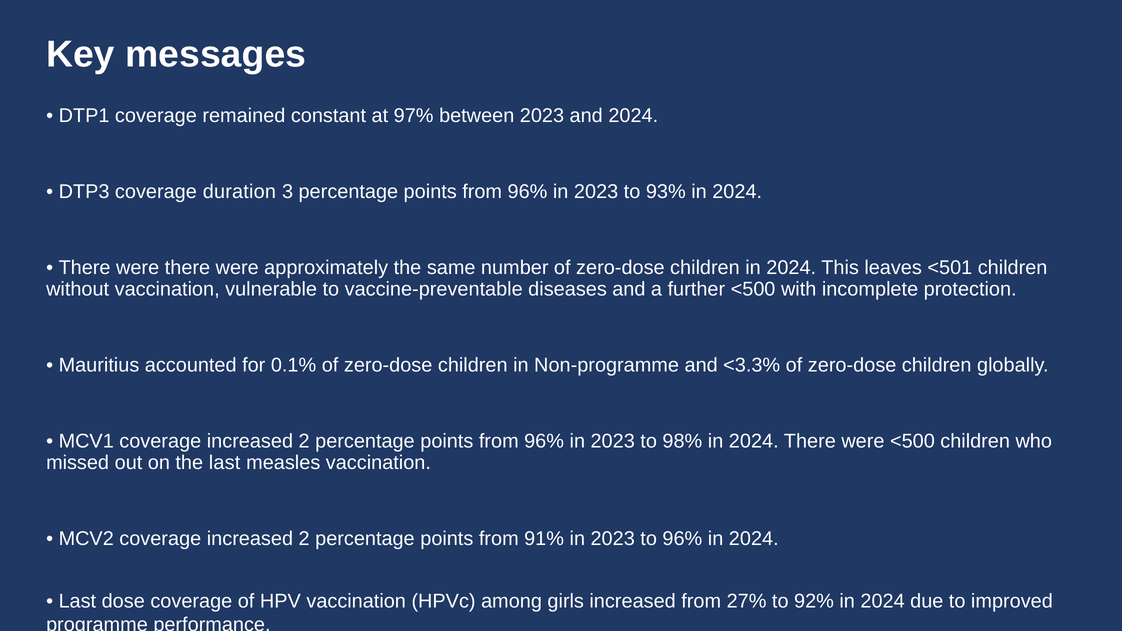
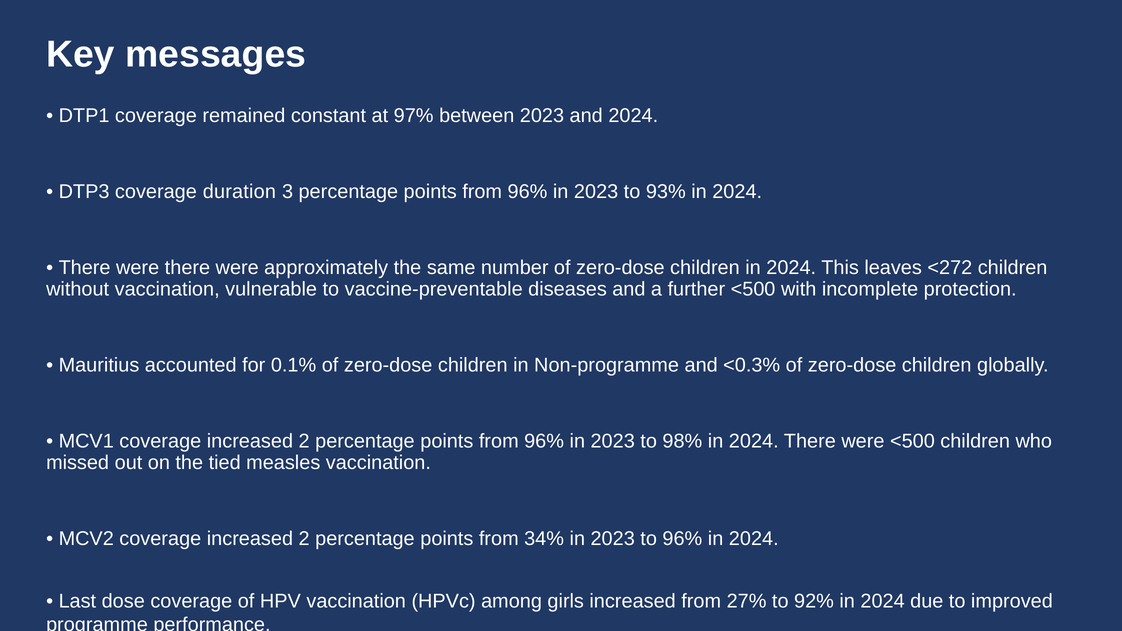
<501: <501 -> <272
<3.3%: <3.3% -> <0.3%
the last: last -> tied
91%: 91% -> 34%
